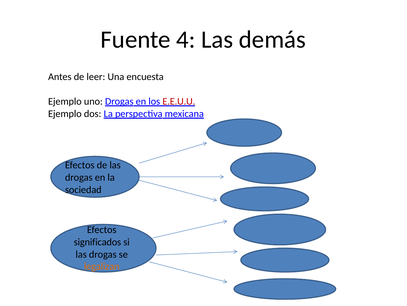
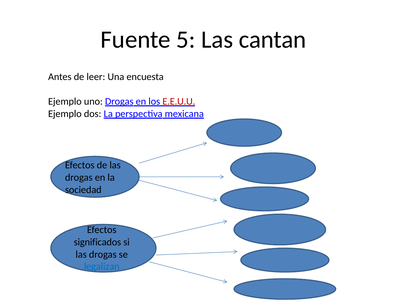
4: 4 -> 5
demás: demás -> cantan
legalizan colour: orange -> blue
